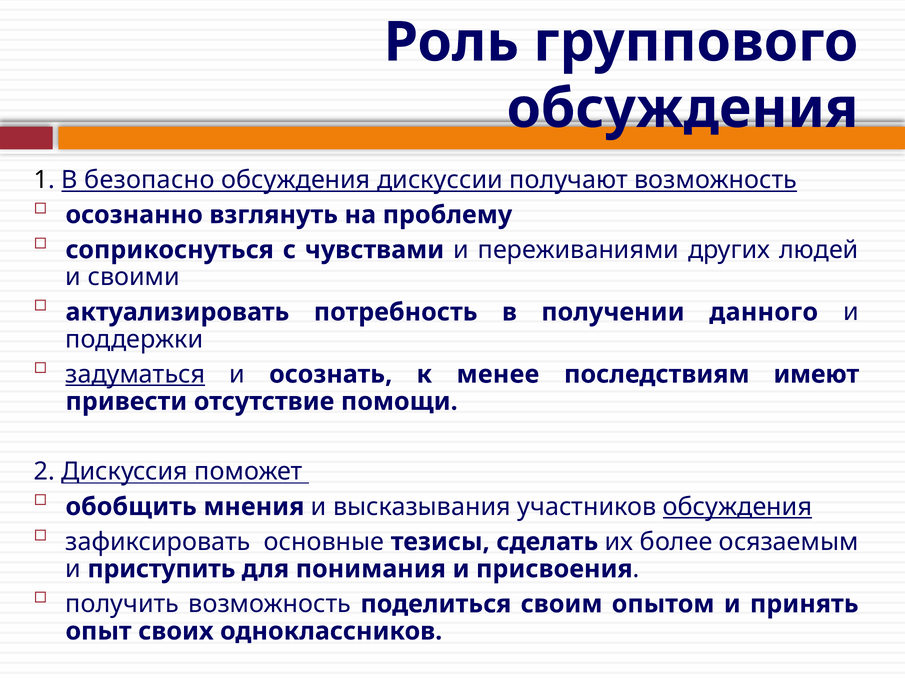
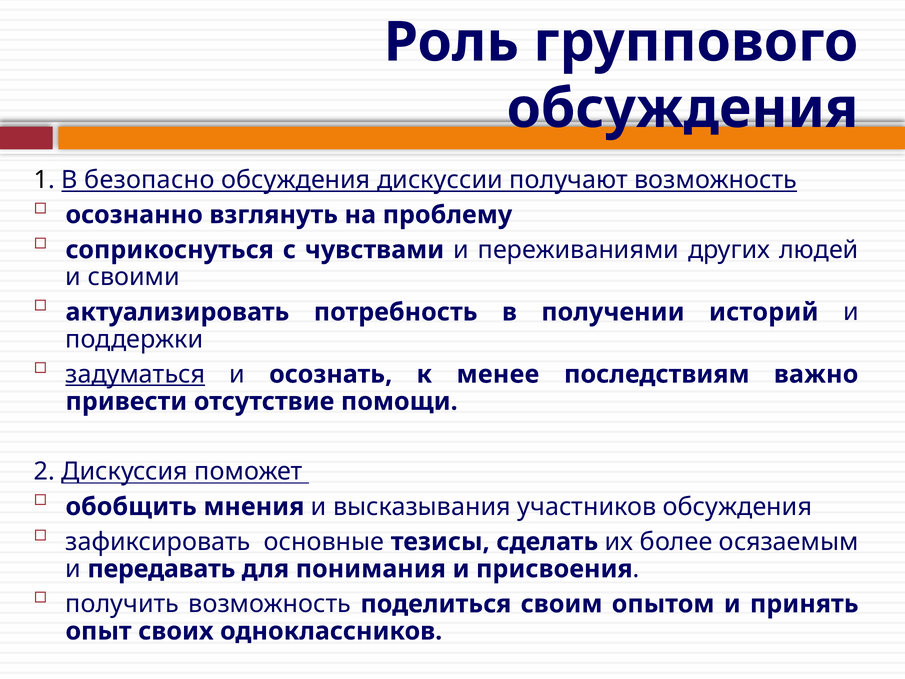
данного: данного -> историй
имеют: имеют -> важно
обсуждения at (737, 507) underline: present -> none
приступить: приступить -> передавать
